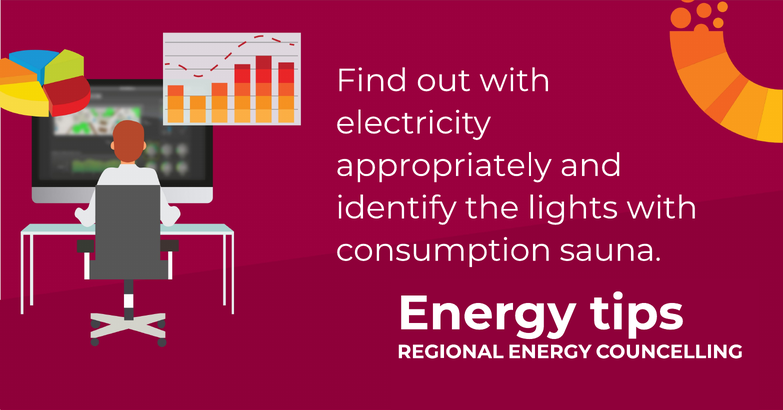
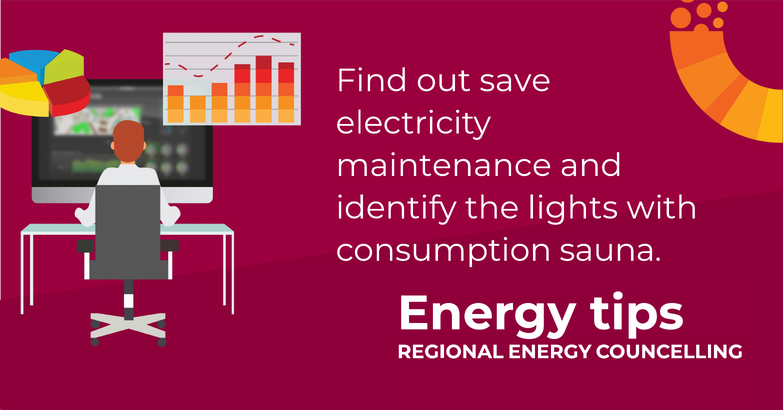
out with: with -> save
appropriately: appropriately -> maintenance
